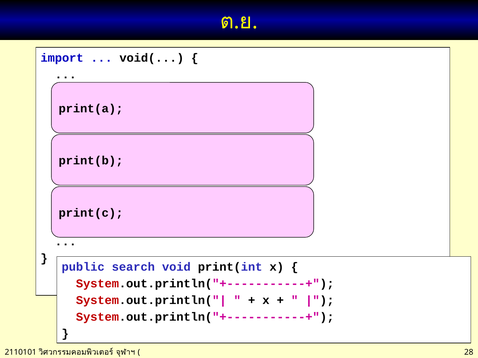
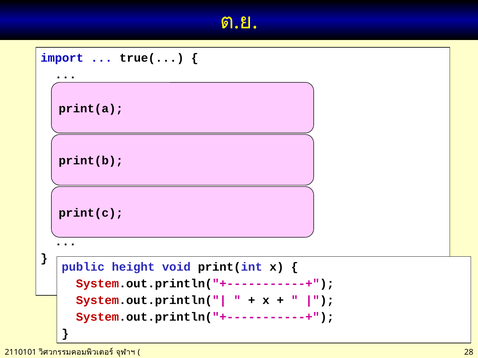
void(: void( -> true(
search: search -> height
